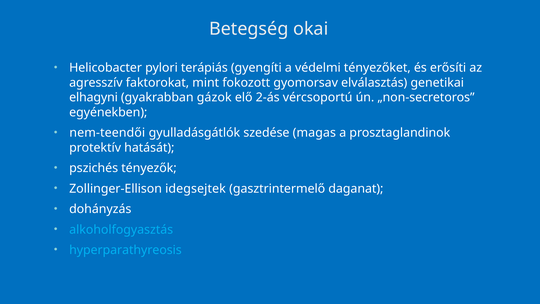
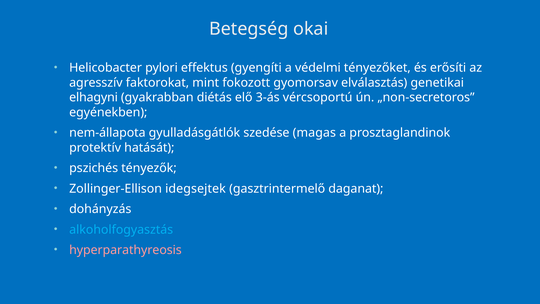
terápiás: terápiás -> effektus
gázok: gázok -> diétás
2-ás: 2-ás -> 3-ás
nem-teendői: nem-teendői -> nem-állapota
hyperparathyreosis colour: light blue -> pink
